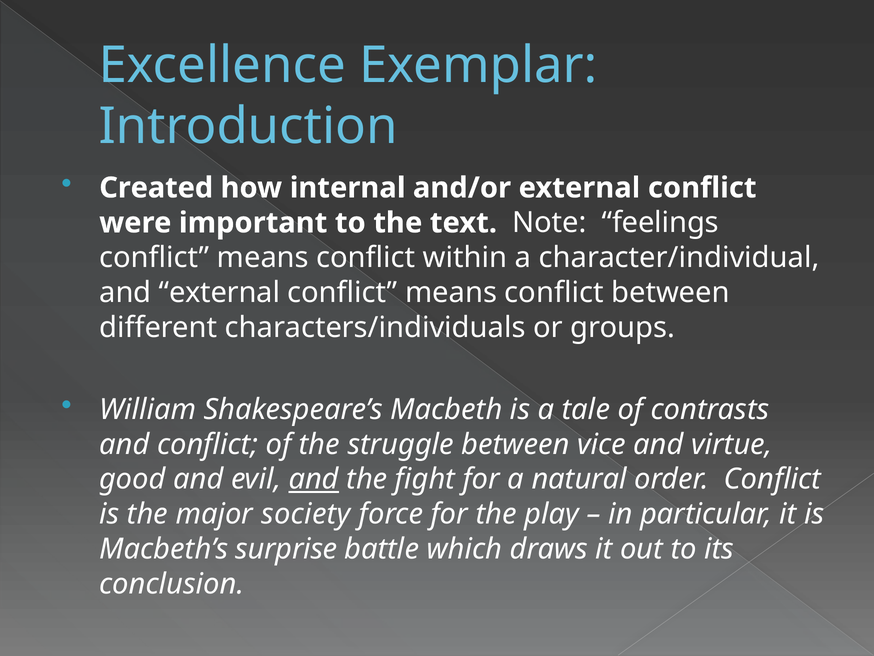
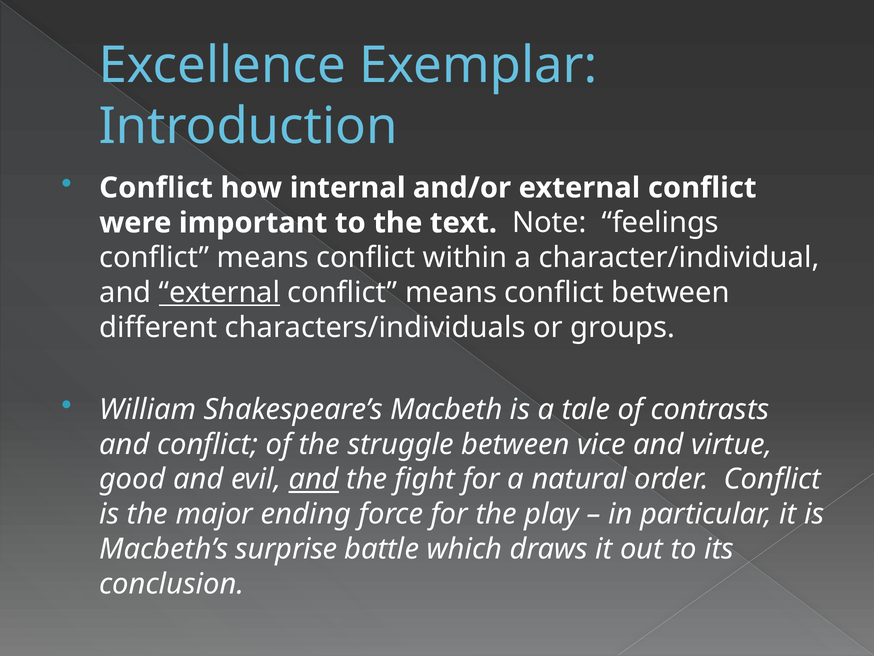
Created at (156, 188): Created -> Conflict
external at (220, 293) underline: none -> present
society: society -> ending
